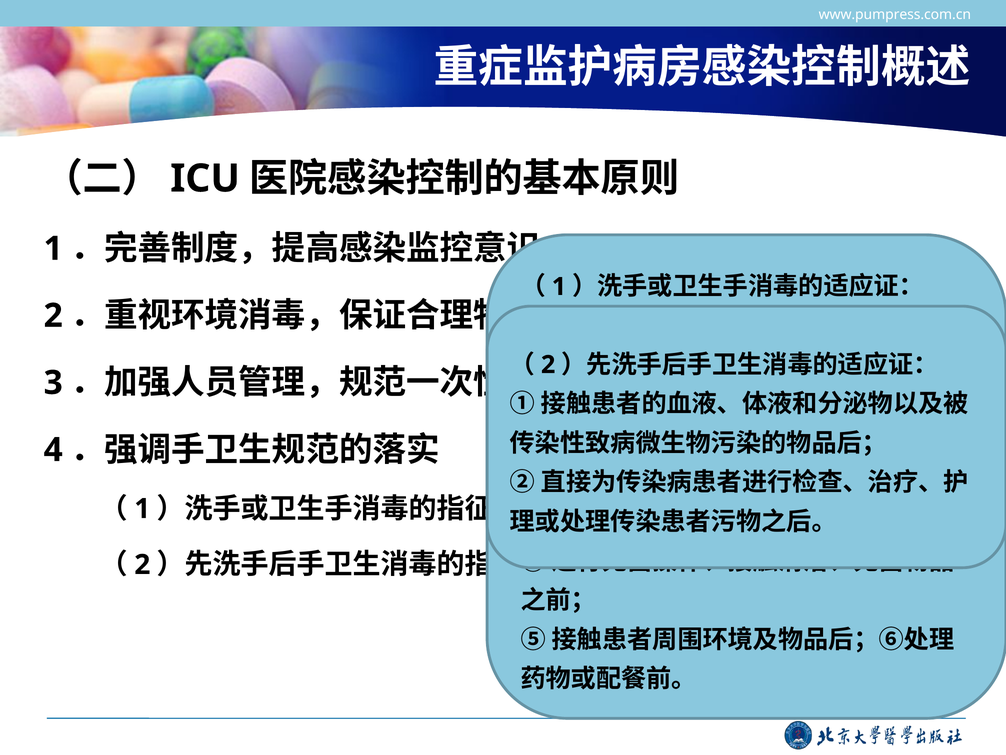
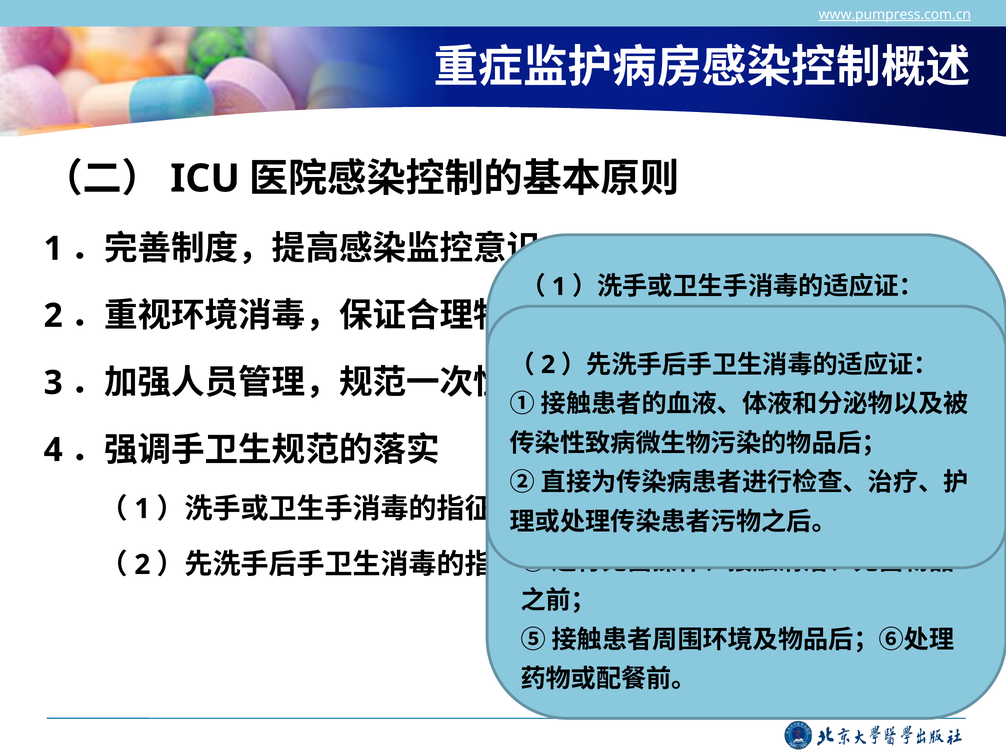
www.pumpress.com.cn underline: none -> present
